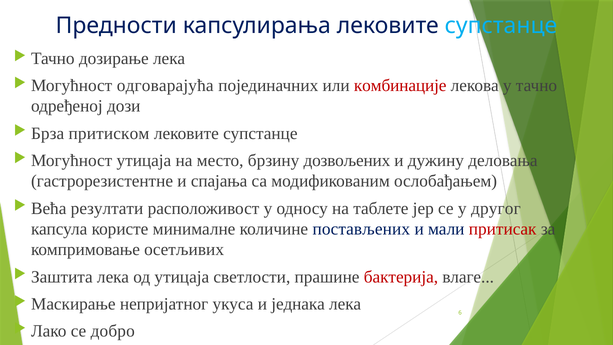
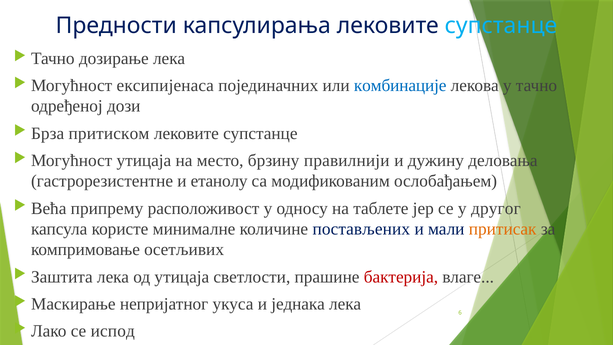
одговарајућа: одговарајућа -> ексипијенаса
комбинације colour: red -> blue
дозвољених: дозвољених -> правилнији
спајања: спајања -> етанолу
резултати: резултати -> припрему
притисак colour: red -> orange
добро: добро -> испод
